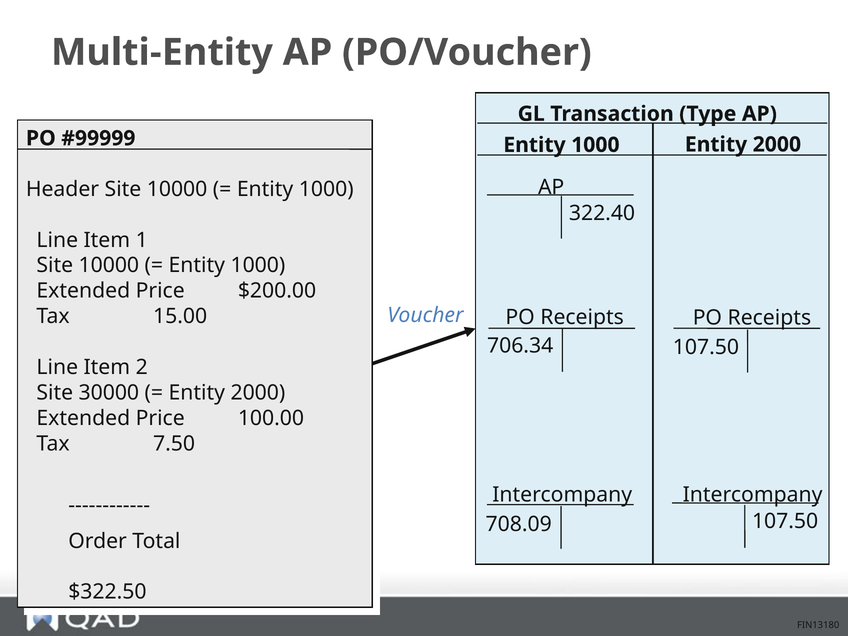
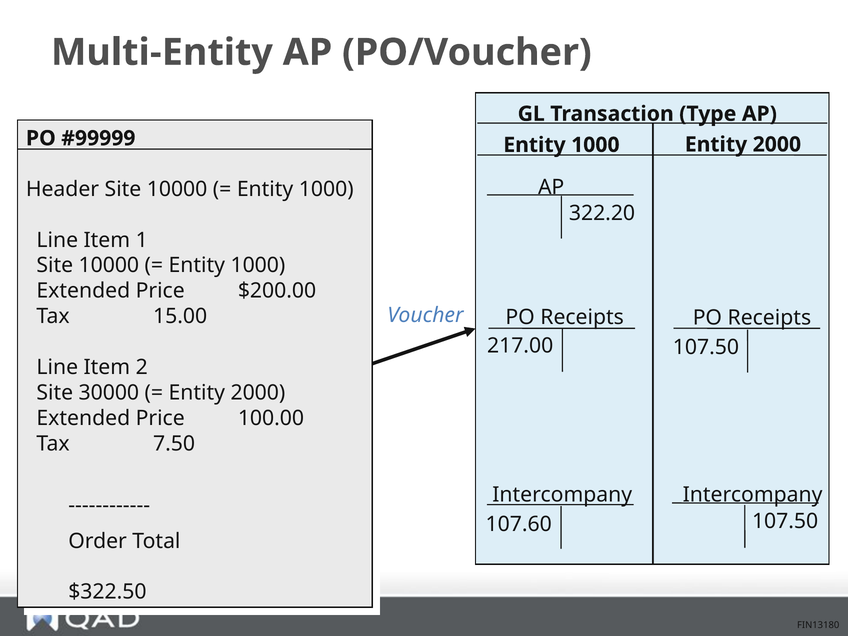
322.40: 322.40 -> 322.20
706.34: 706.34 -> 217.00
708.09: 708.09 -> 107.60
